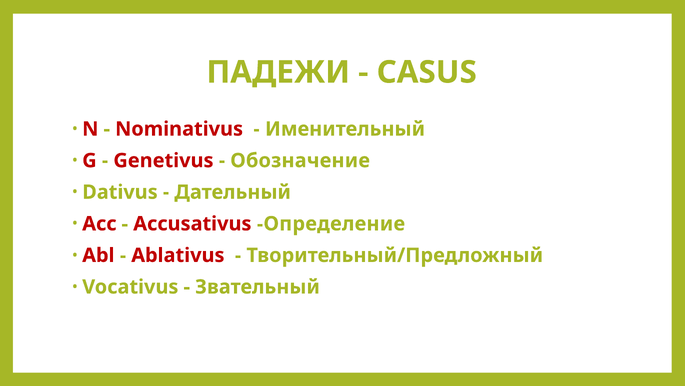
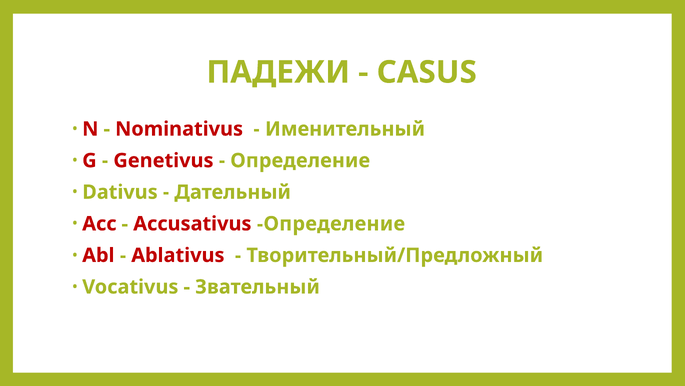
Обозначение at (300, 160): Обозначение -> Определение
